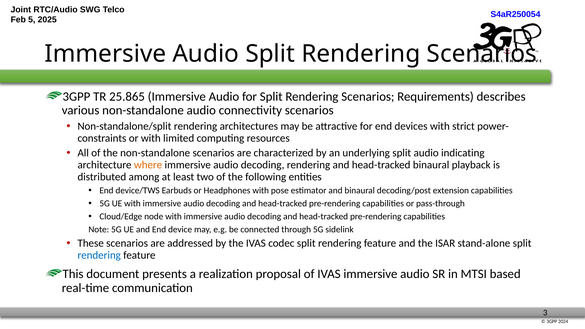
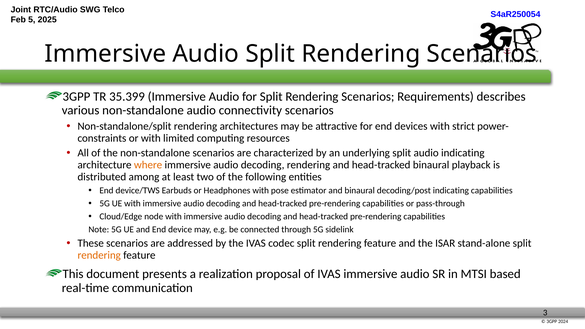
25.865: 25.865 -> 35.399
decoding/post extension: extension -> indicating
rendering at (99, 255) colour: blue -> orange
